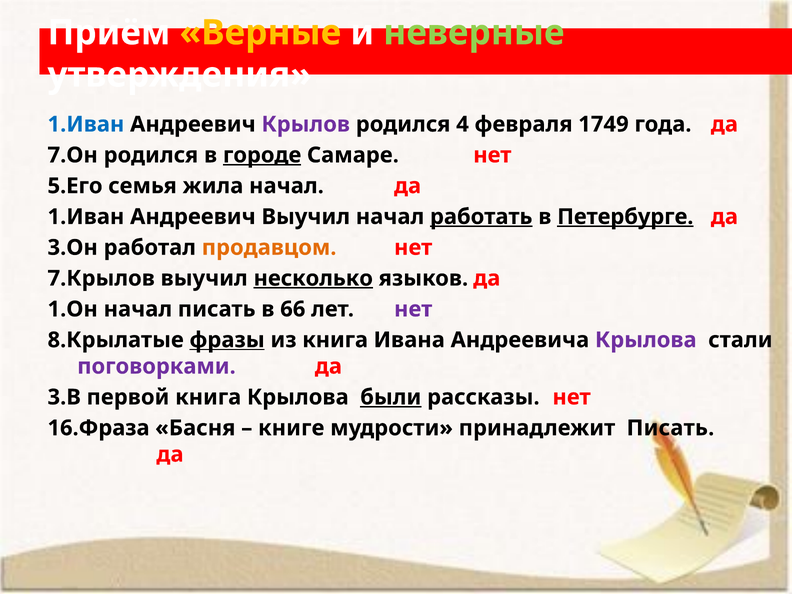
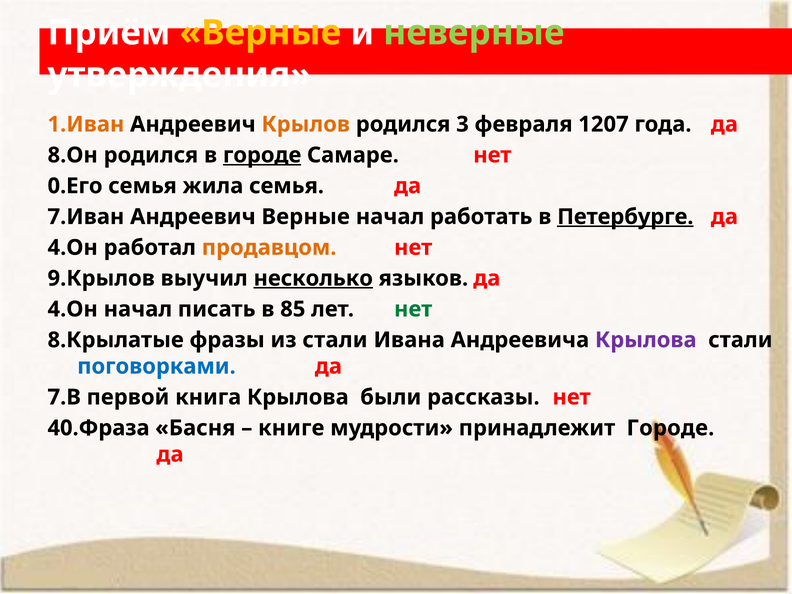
1.Иван at (86, 124) colour: blue -> orange
Крылов colour: purple -> orange
4: 4 -> 3
1749: 1749 -> 1207
7.Он: 7.Он -> 8.Он
5.Его: 5.Его -> 0.Его
жила начал: начал -> семья
1.Иван at (86, 217): 1.Иван -> 7.Иван
Андреевич Выучил: Выучил -> Верные
работать underline: present -> none
3.Он at (73, 248): 3.Он -> 4.Он
7.Крылов: 7.Крылов -> 9.Крылов
1.Он at (73, 309): 1.Он -> 4.Он
66: 66 -> 85
нет at (413, 309) colour: purple -> green
фразы underline: present -> none
из книга: книга -> стали
поговорками colour: purple -> blue
3.В: 3.В -> 7.В
были underline: present -> none
16.Фраза: 16.Фраза -> 40.Фраза
принадлежит Писать: Писать -> Городе
